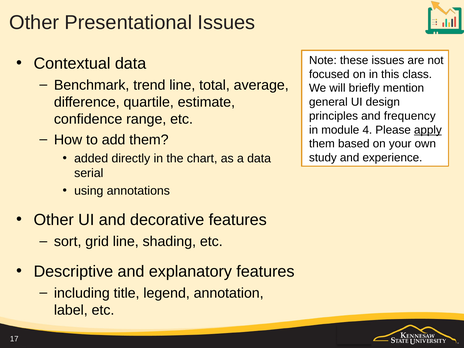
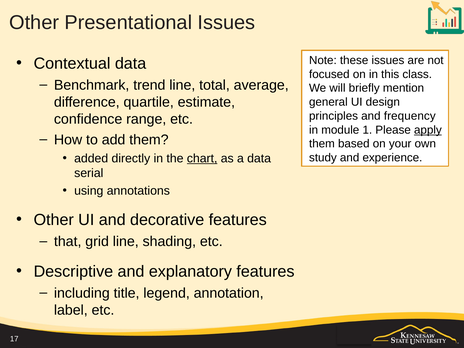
4: 4 -> 1
chart underline: none -> present
sort: sort -> that
